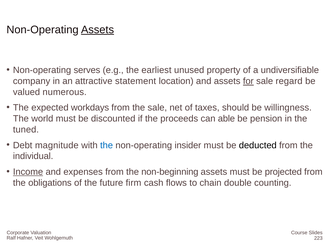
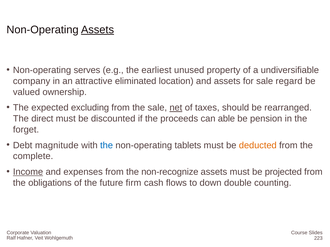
statement: statement -> eliminated
for underline: present -> none
numerous: numerous -> ownership
workdays: workdays -> excluding
net underline: none -> present
willingness: willingness -> rearranged
world: world -> direct
tuned: tuned -> forget
insider: insider -> tablets
deducted colour: black -> orange
individual: individual -> complete
non-beginning: non-beginning -> non-recognize
chain: chain -> down
